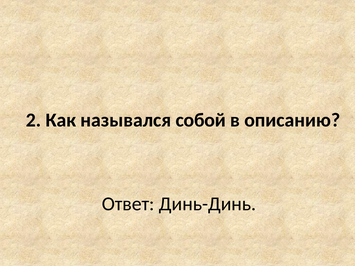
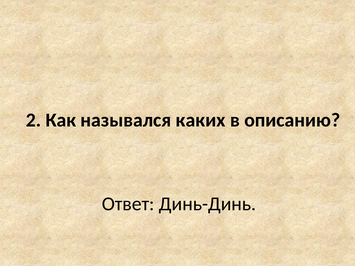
собой: собой -> каких
